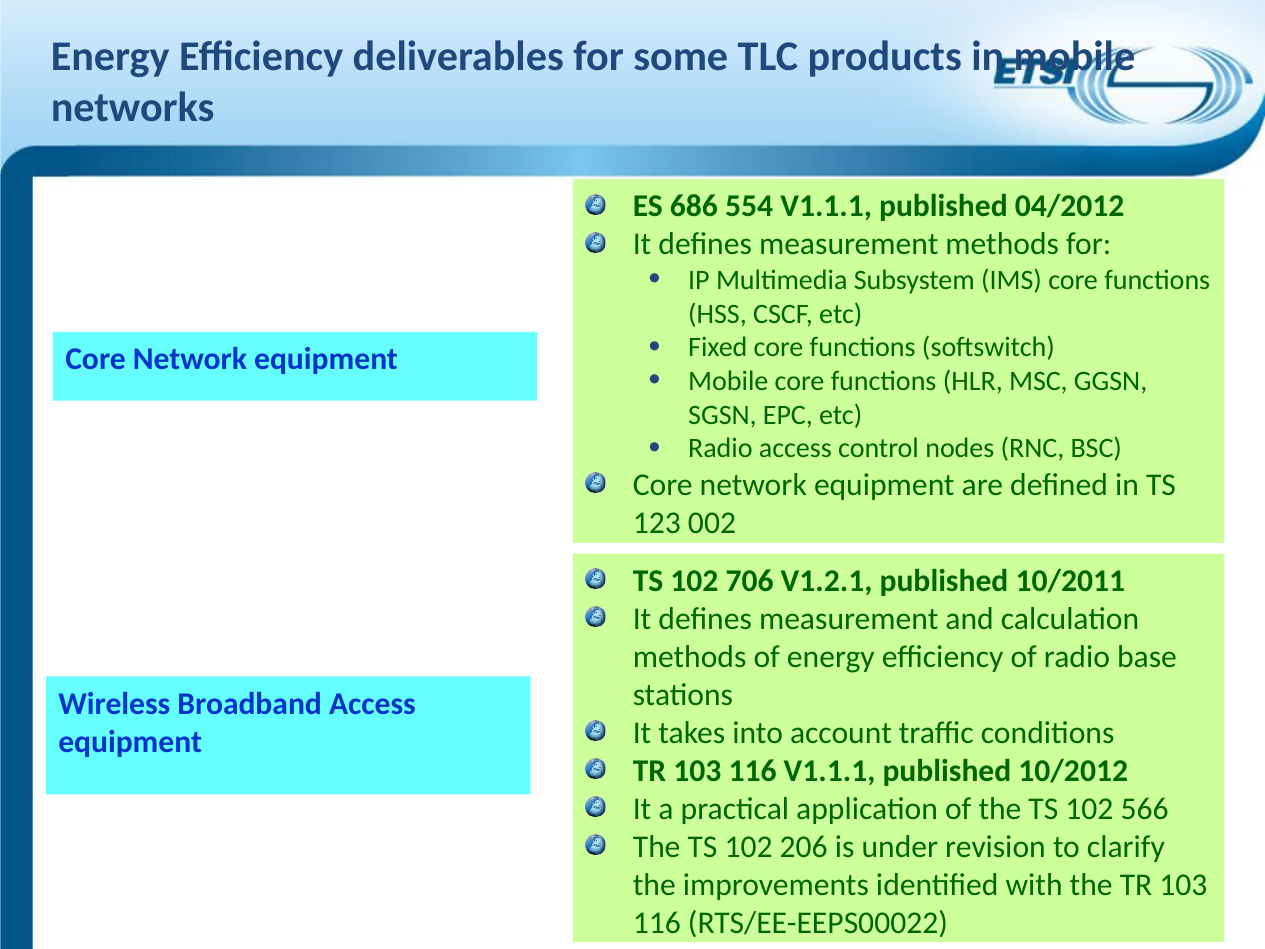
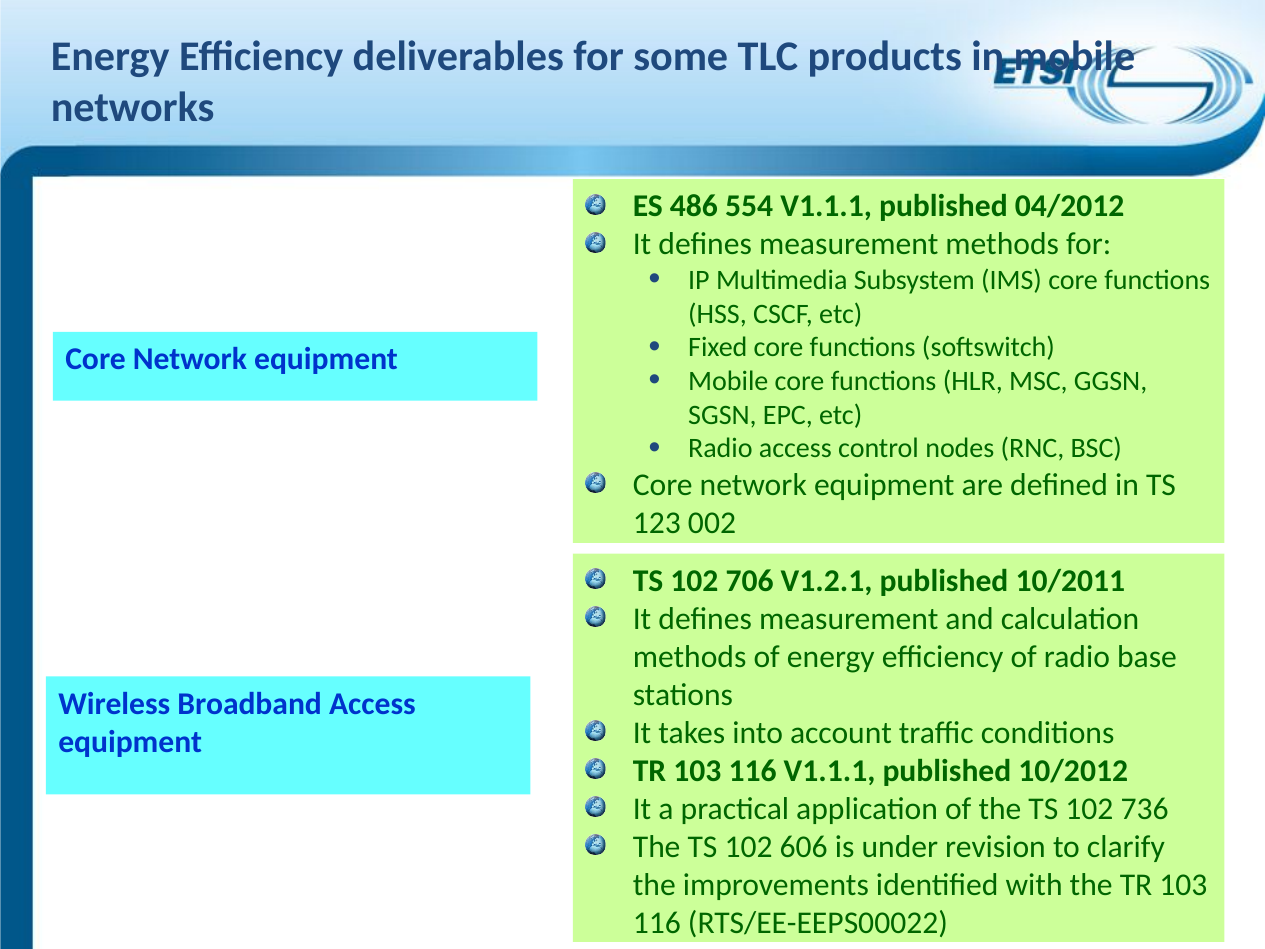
686: 686 -> 486
566: 566 -> 736
206: 206 -> 606
